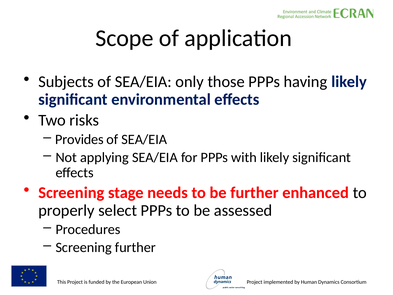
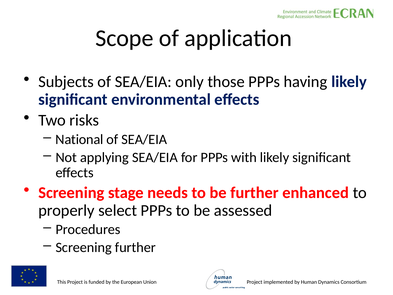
Provides: Provides -> National
